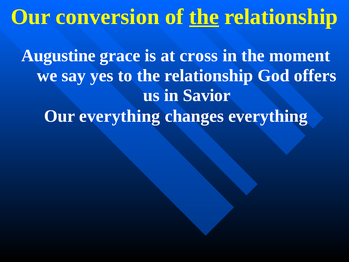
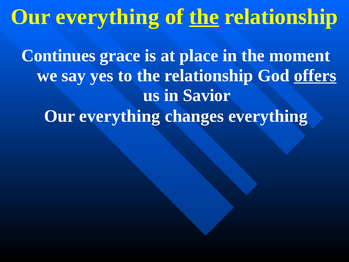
conversion at (108, 17): conversion -> everything
Augustine: Augustine -> Continues
cross: cross -> place
offers underline: none -> present
